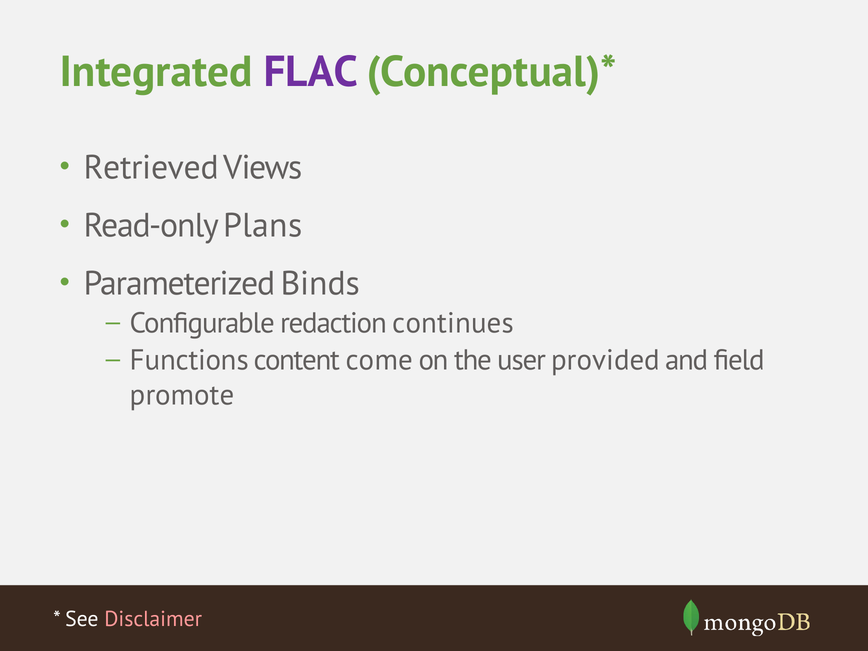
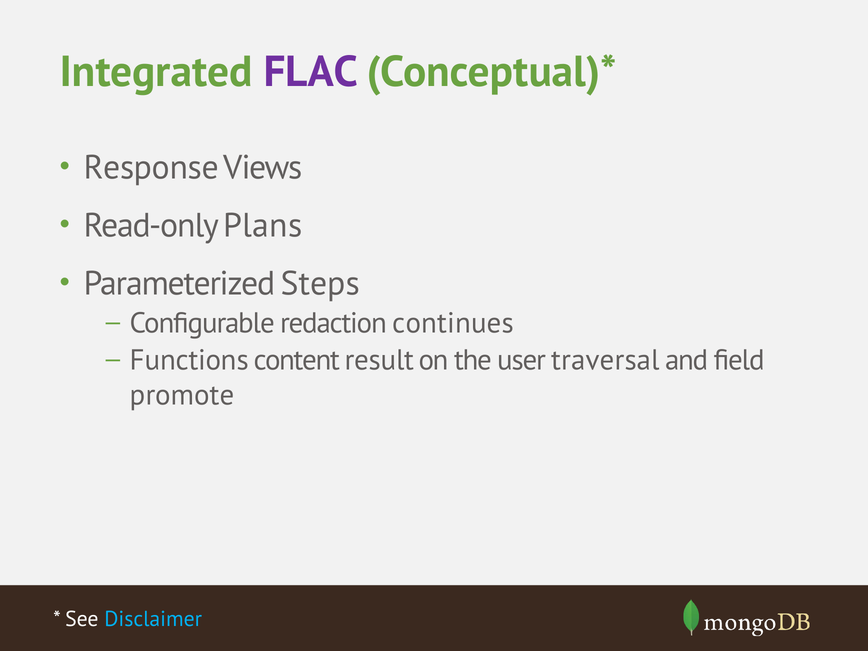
Retrieved: Retrieved -> Response
Binds: Binds -> Steps
come: come -> result
provided: provided -> traversal
Disclaimer colour: pink -> light blue
